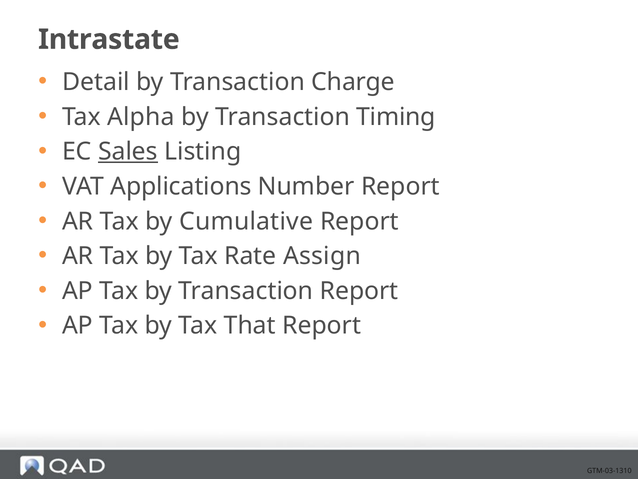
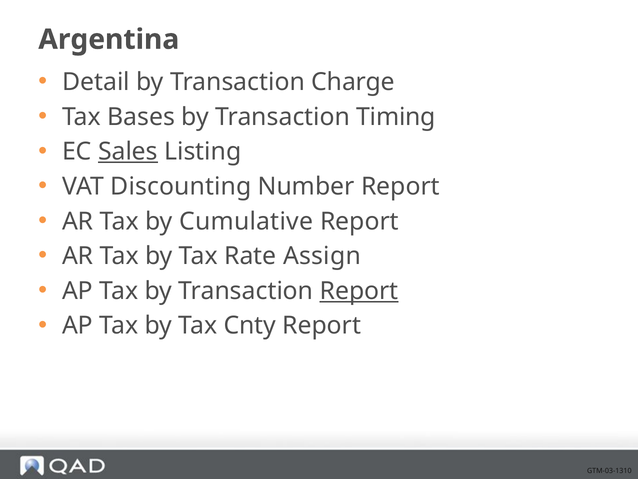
Intrastate: Intrastate -> Argentina
Alpha: Alpha -> Bases
Applications: Applications -> Discounting
Report at (359, 291) underline: none -> present
That: That -> Cnty
